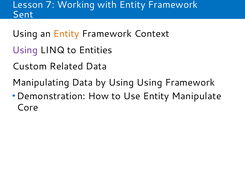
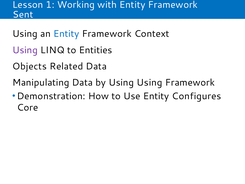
7: 7 -> 1
Entity at (66, 34) colour: orange -> blue
Custom: Custom -> Objects
Manipulate: Manipulate -> Configures
